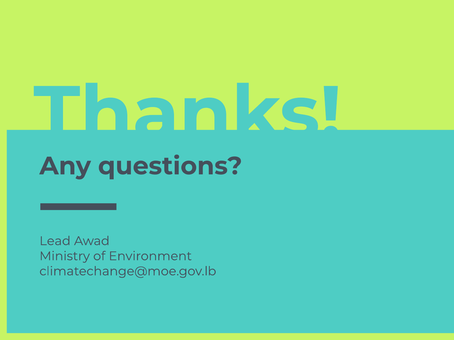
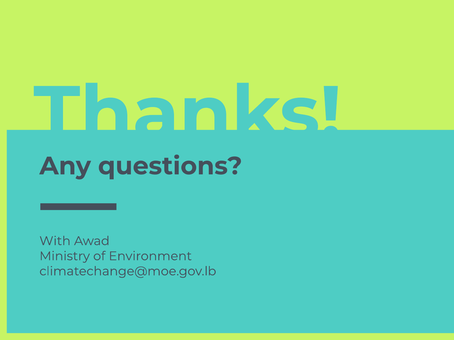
Lead: Lead -> With
